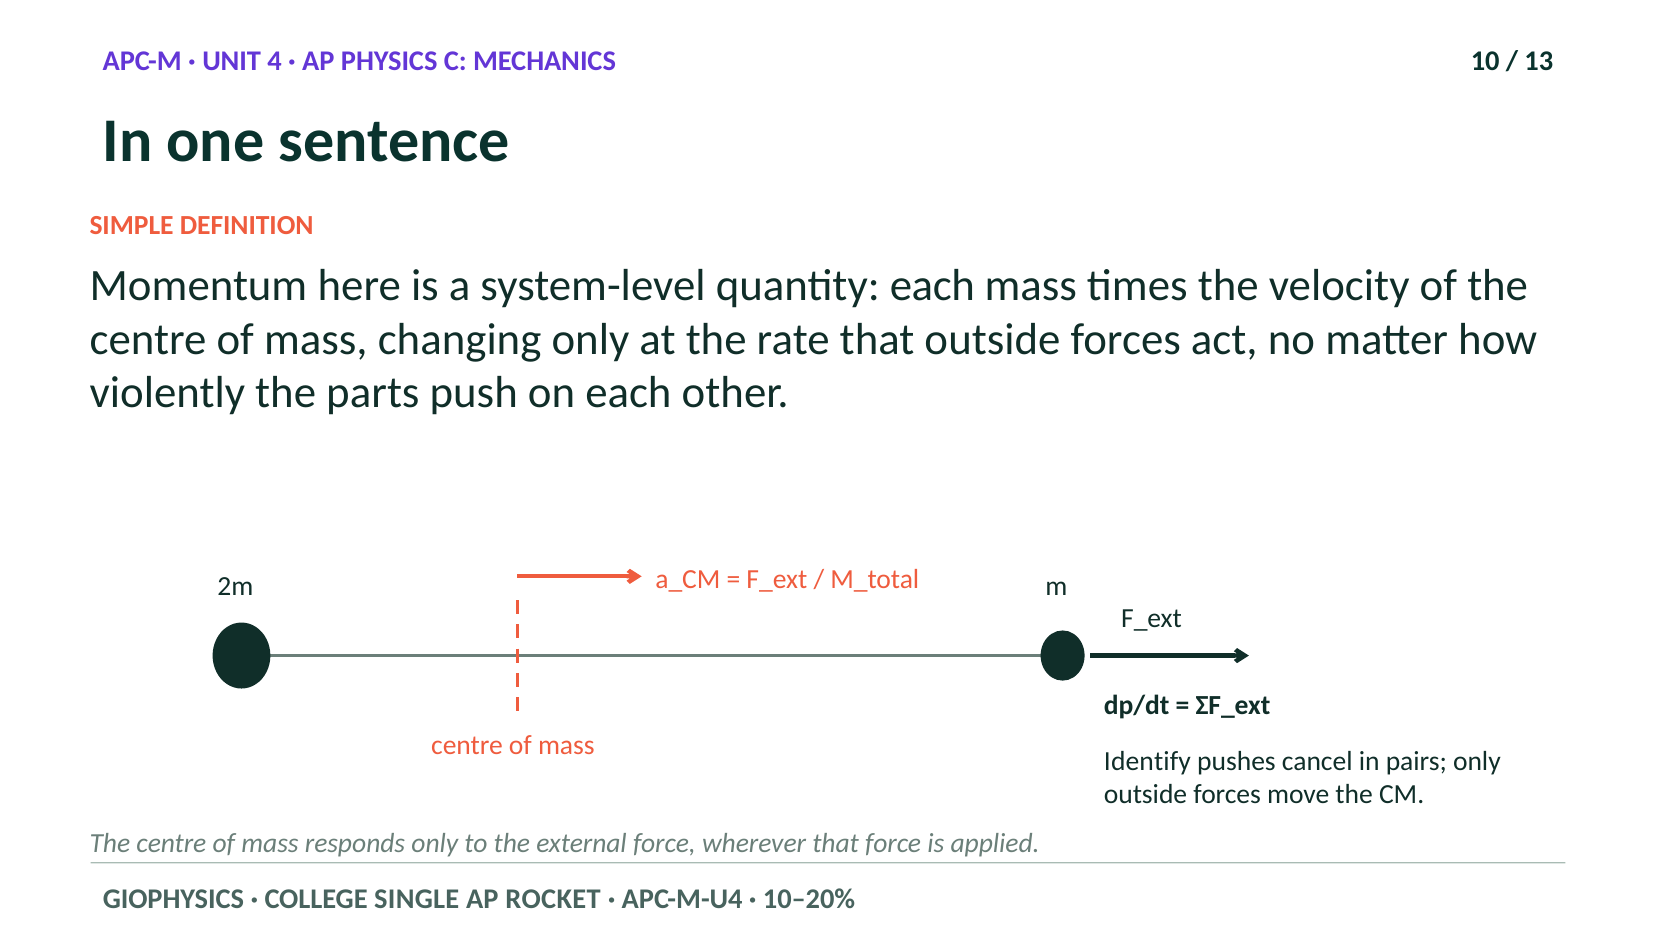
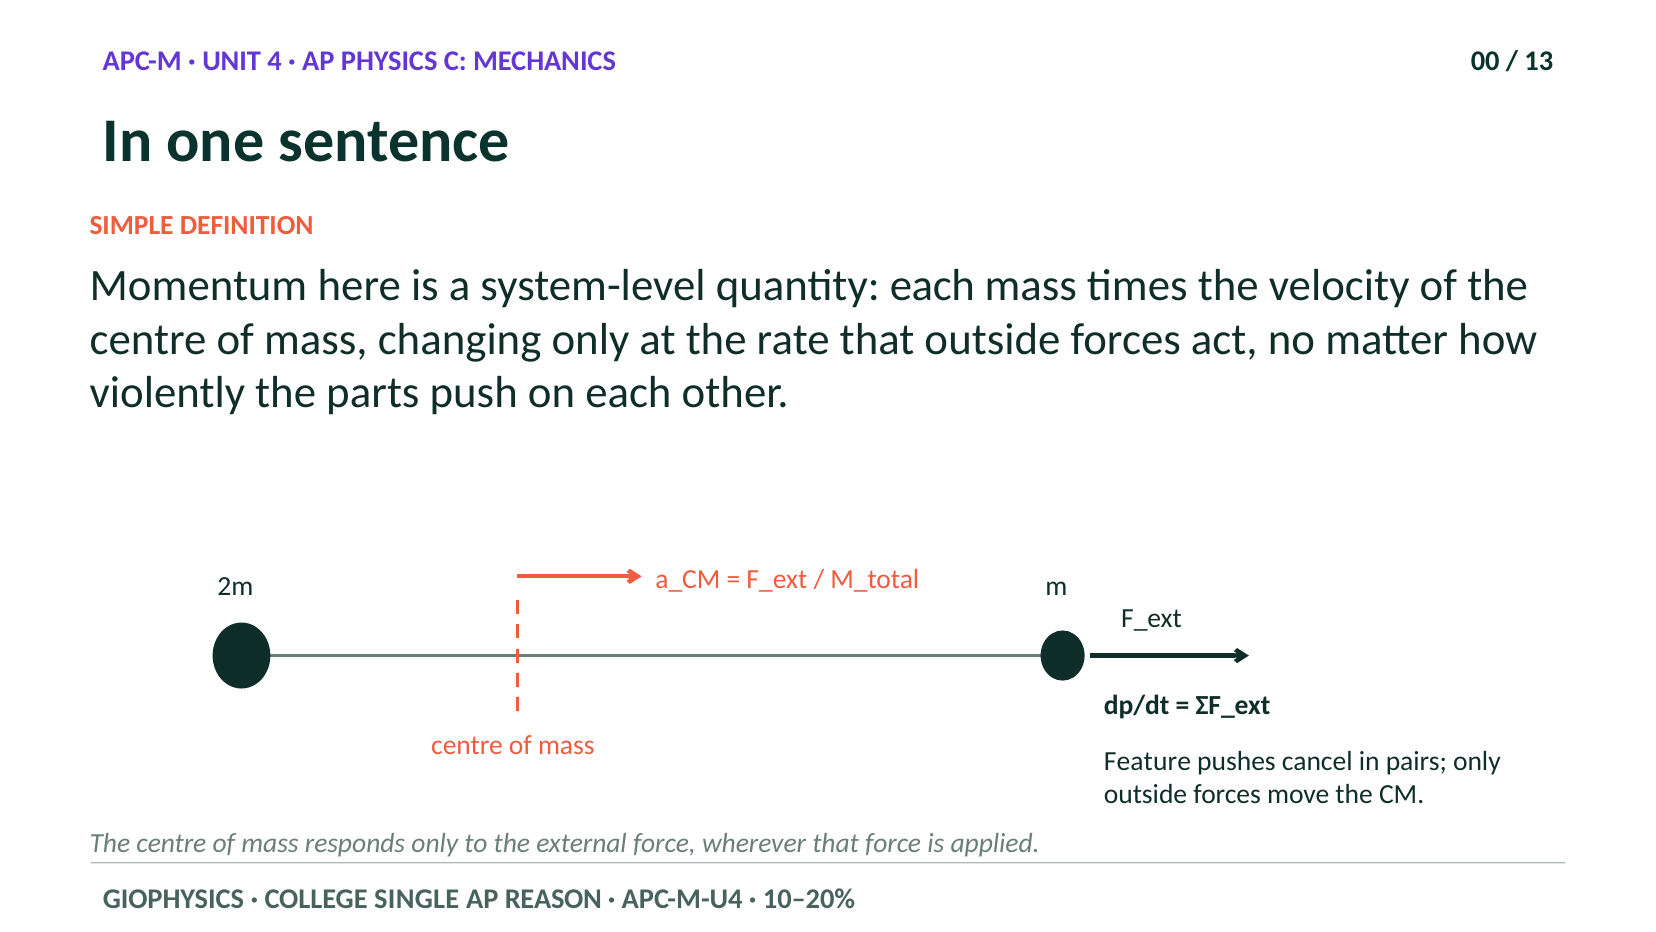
10: 10 -> 00
Identify: Identify -> Feature
ROCKET: ROCKET -> REASON
